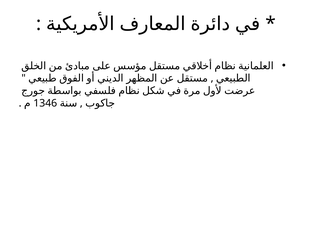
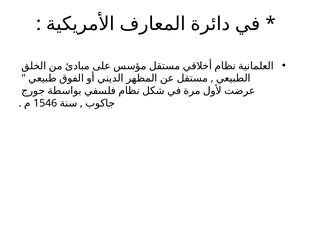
1346: 1346 -> 1546
